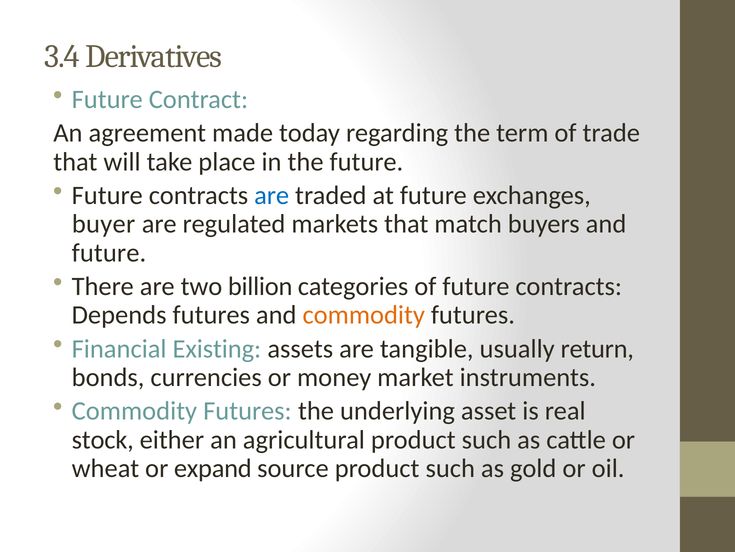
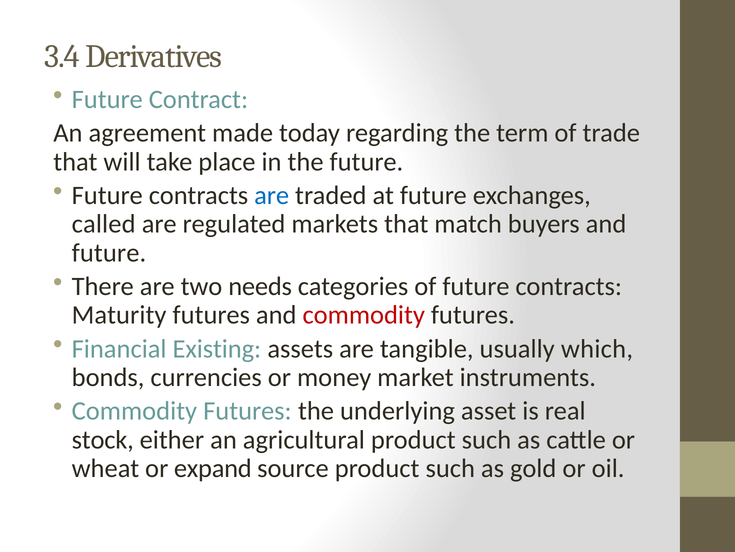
buyer: buyer -> called
billion: billion -> needs
Depends: Depends -> Maturity
commodity at (364, 315) colour: orange -> red
return: return -> which
